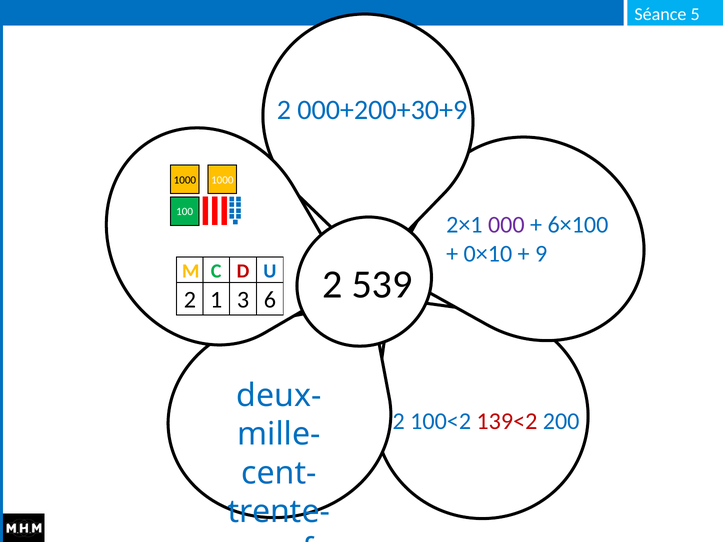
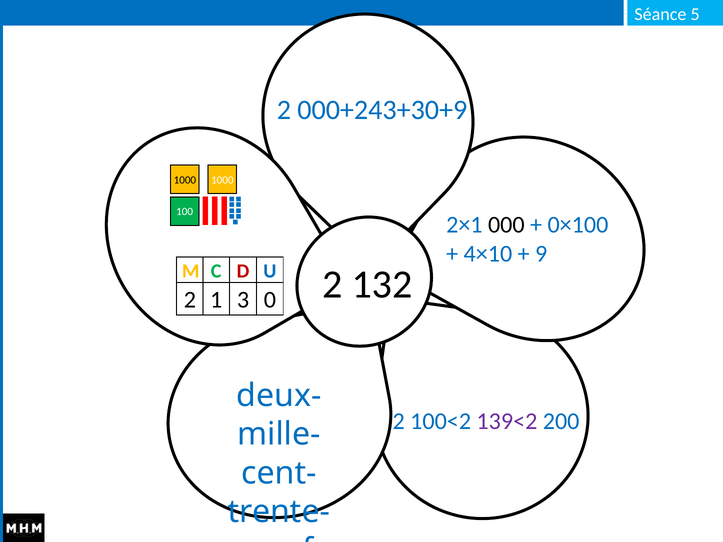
000+200+30+9: 000+200+30+9 -> 000+243+30+9
000 colour: purple -> black
6×100: 6×100 -> 0×100
0×10: 0×10 -> 4×10
539: 539 -> 132
6: 6 -> 0
139<2 colour: red -> purple
